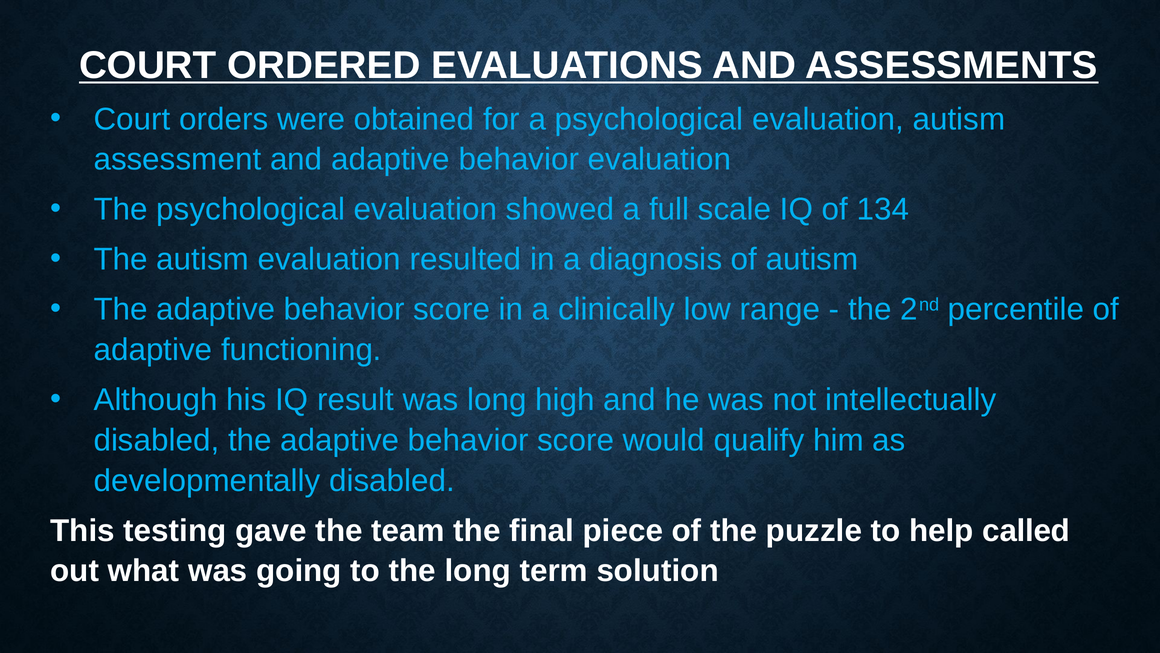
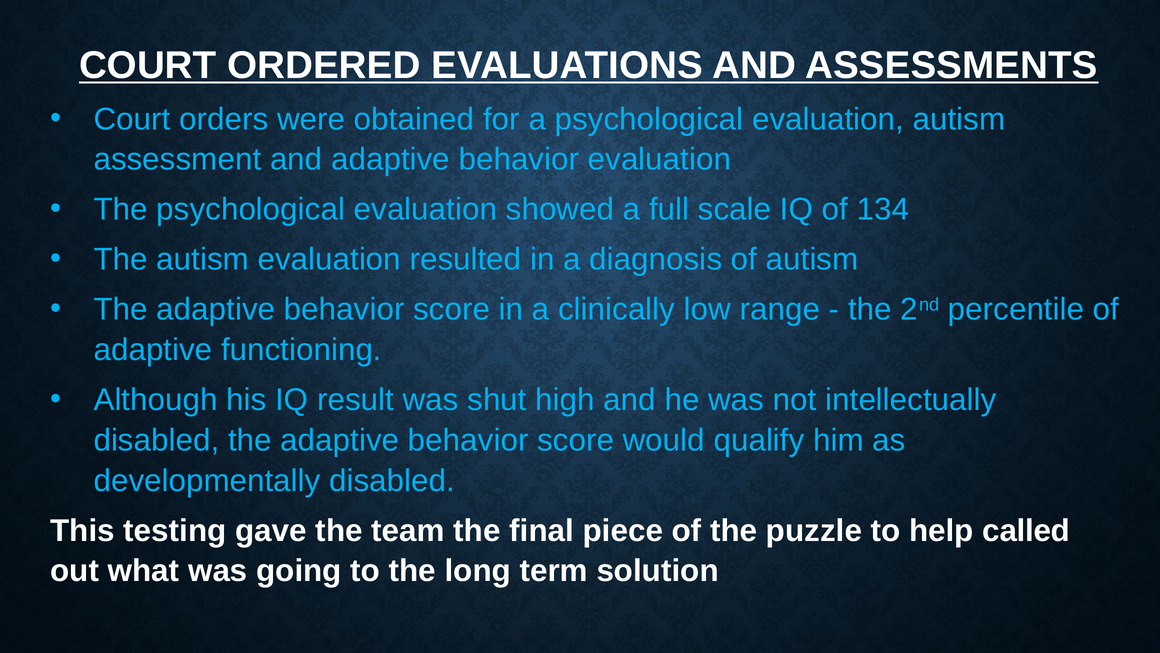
was long: long -> shut
